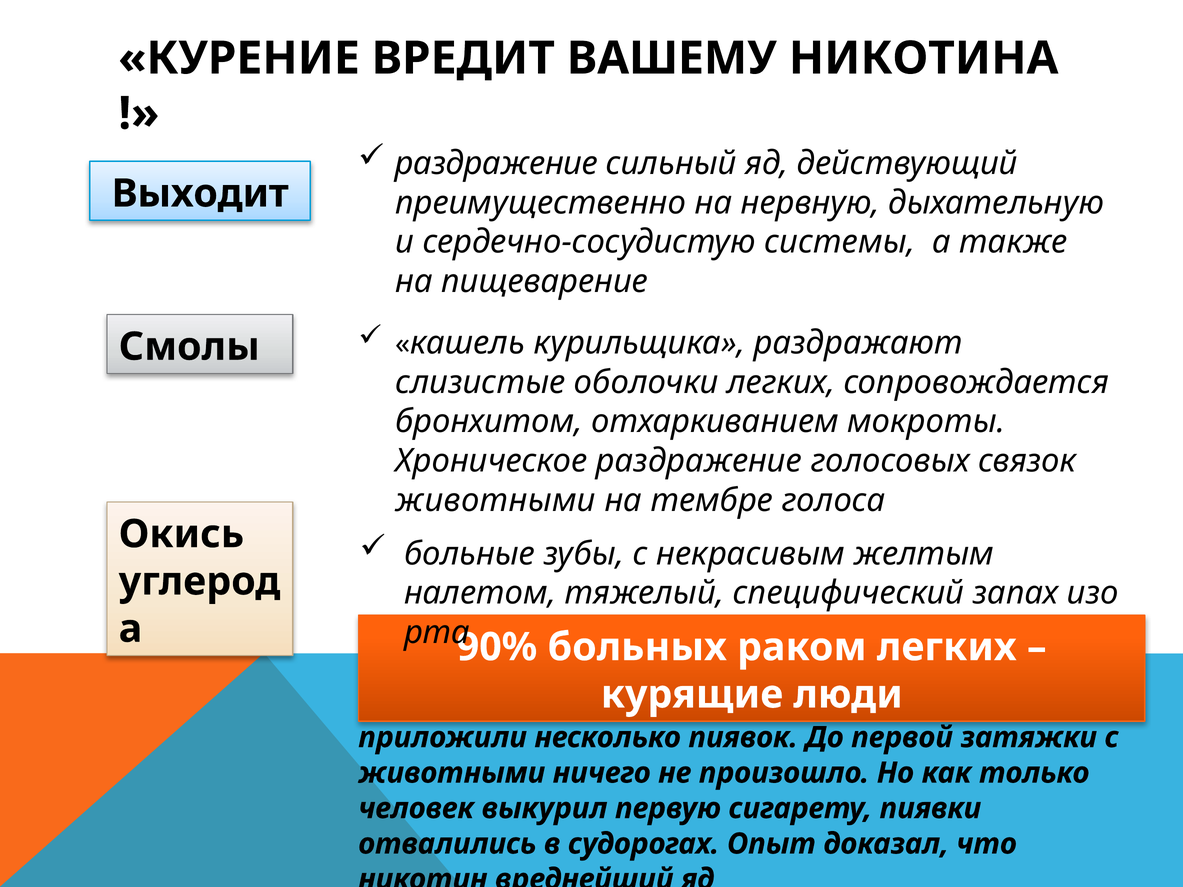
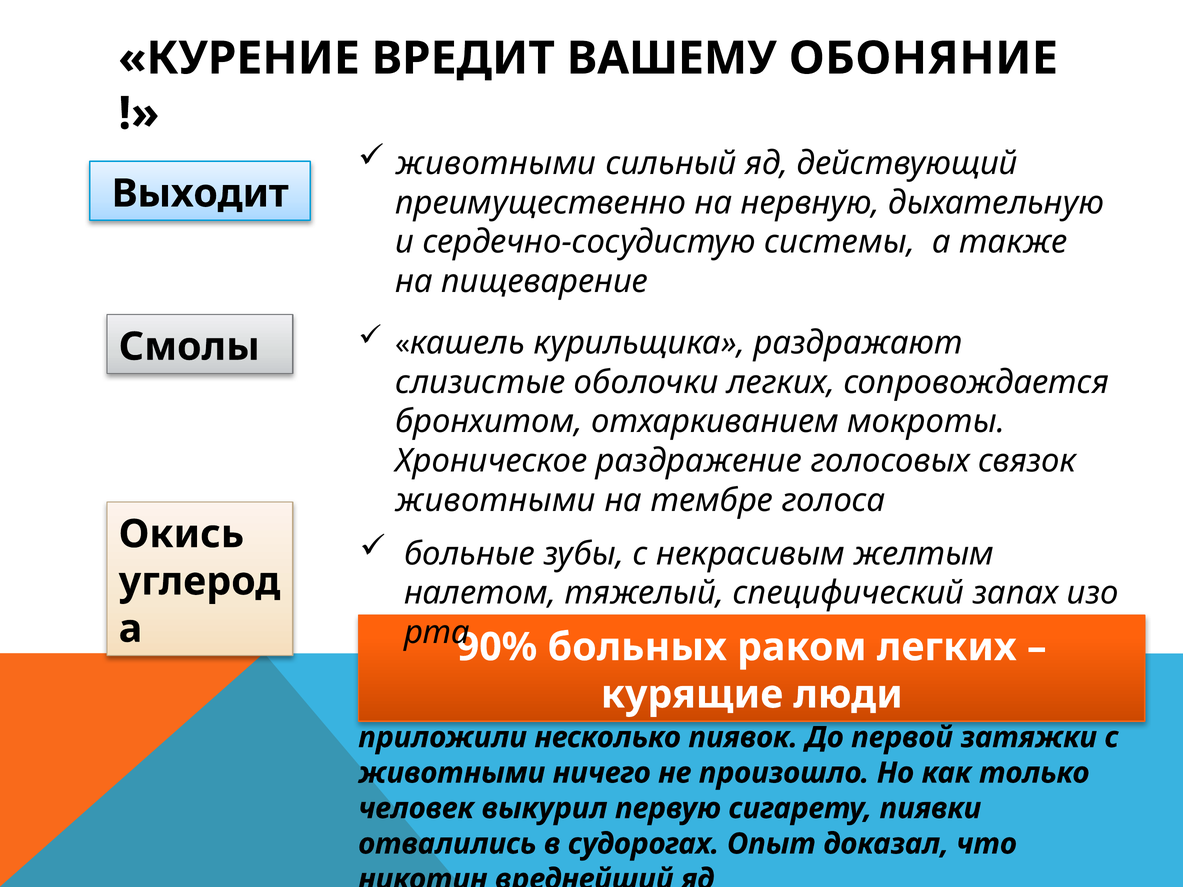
НИКОТИНА: НИКОТИНА -> ОБОНЯНИЕ
раздражение at (496, 163): раздражение -> животными
